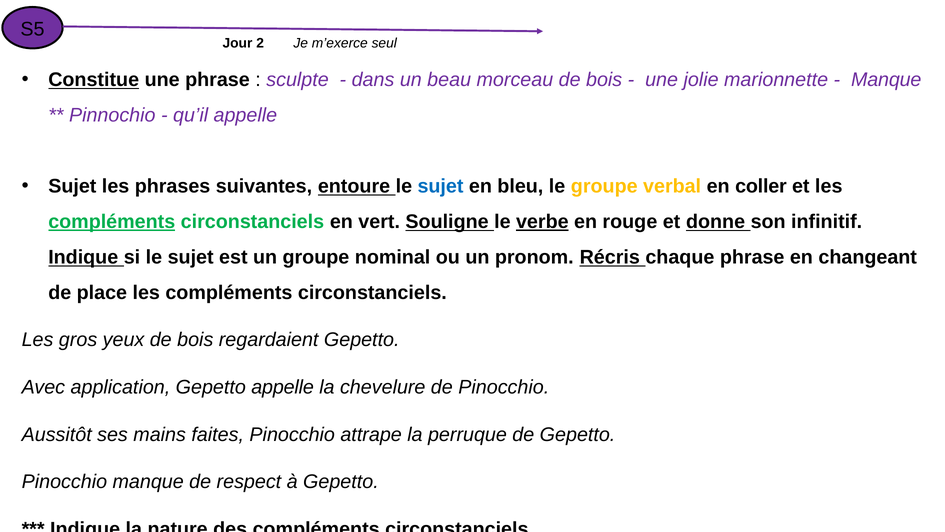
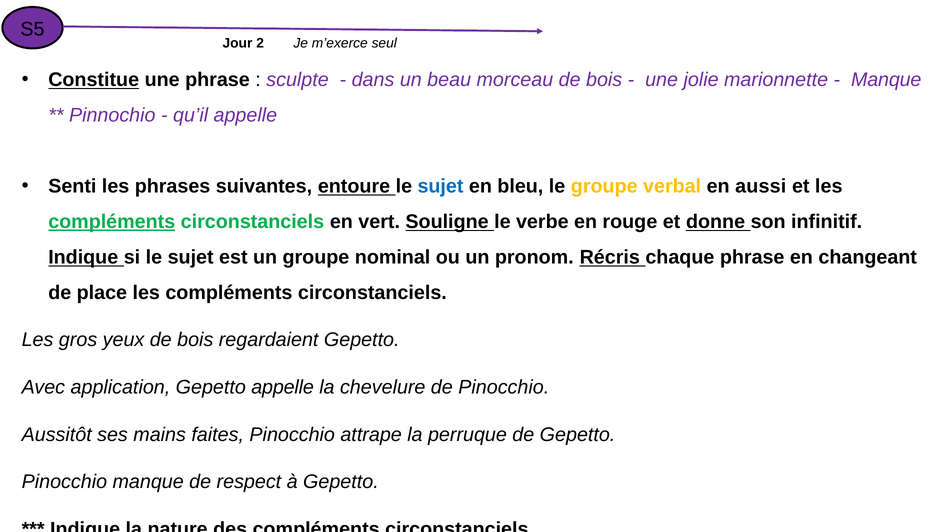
Sujet at (72, 186): Sujet -> Senti
coller: coller -> aussi
verbe underline: present -> none
